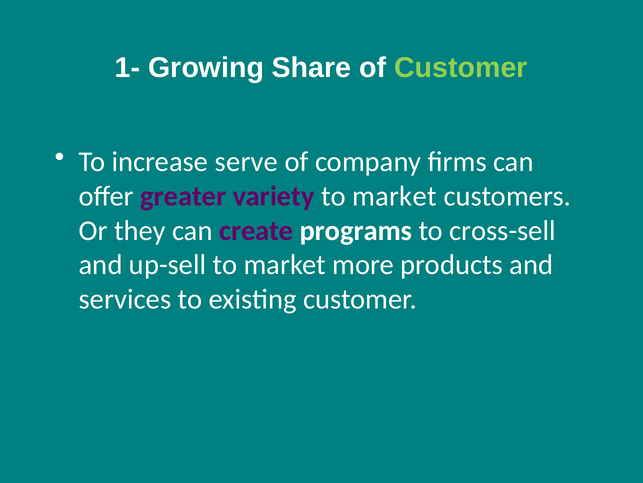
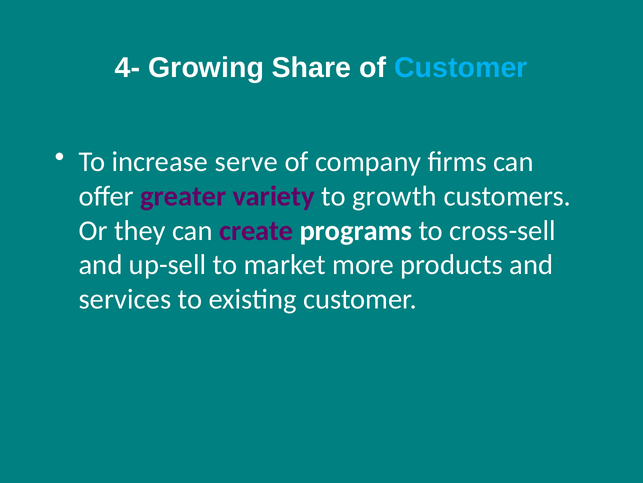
1-: 1- -> 4-
Customer at (461, 68) colour: light green -> light blue
variety to market: market -> growth
